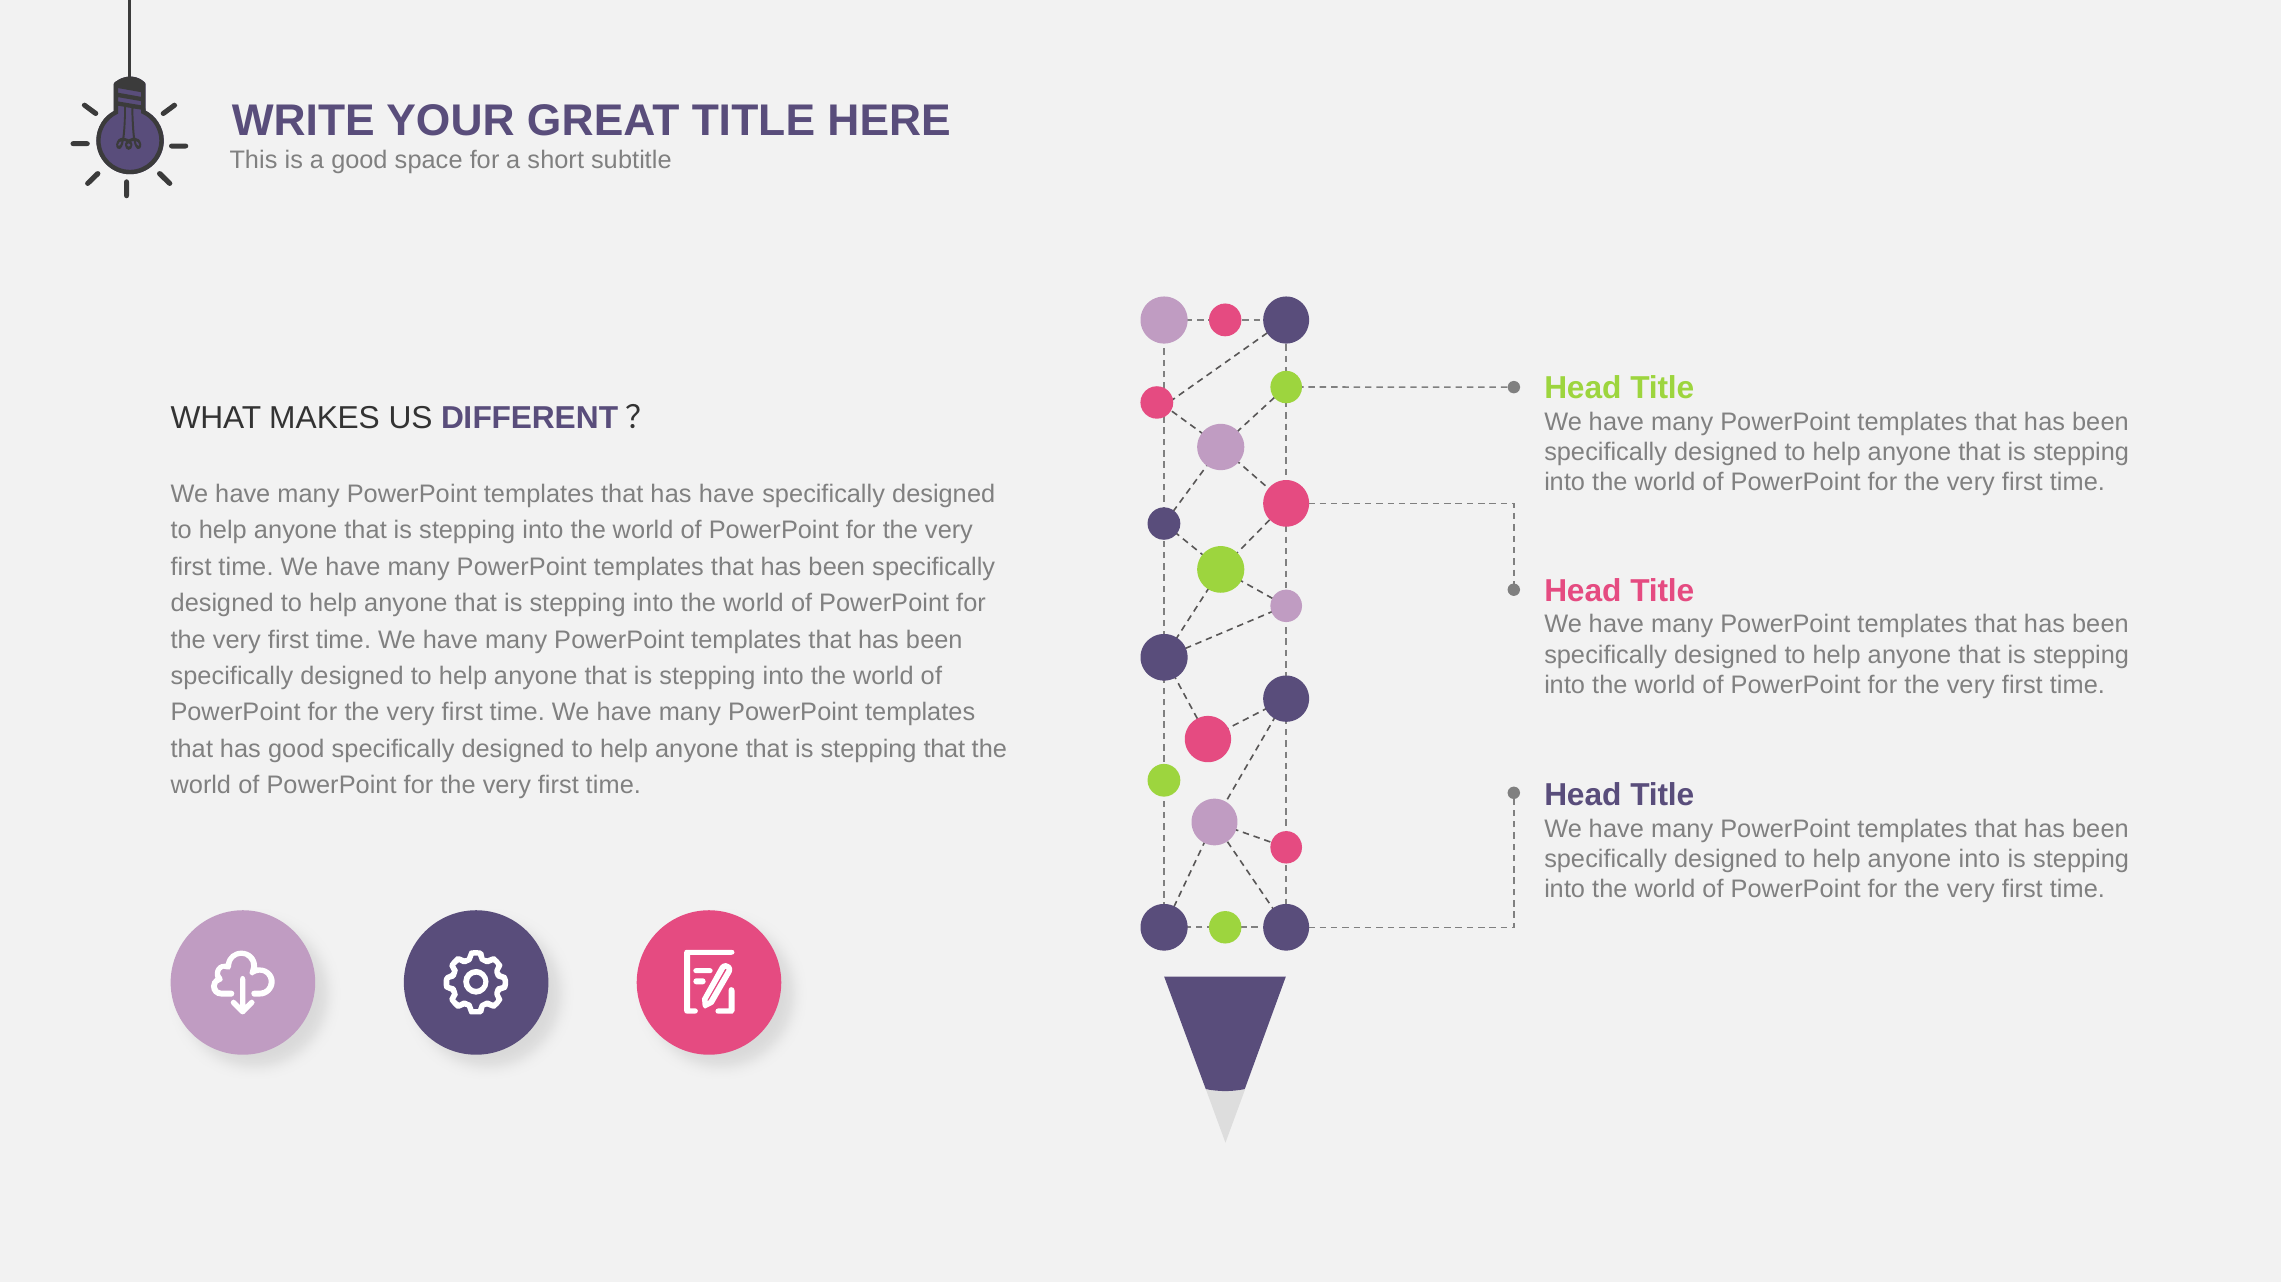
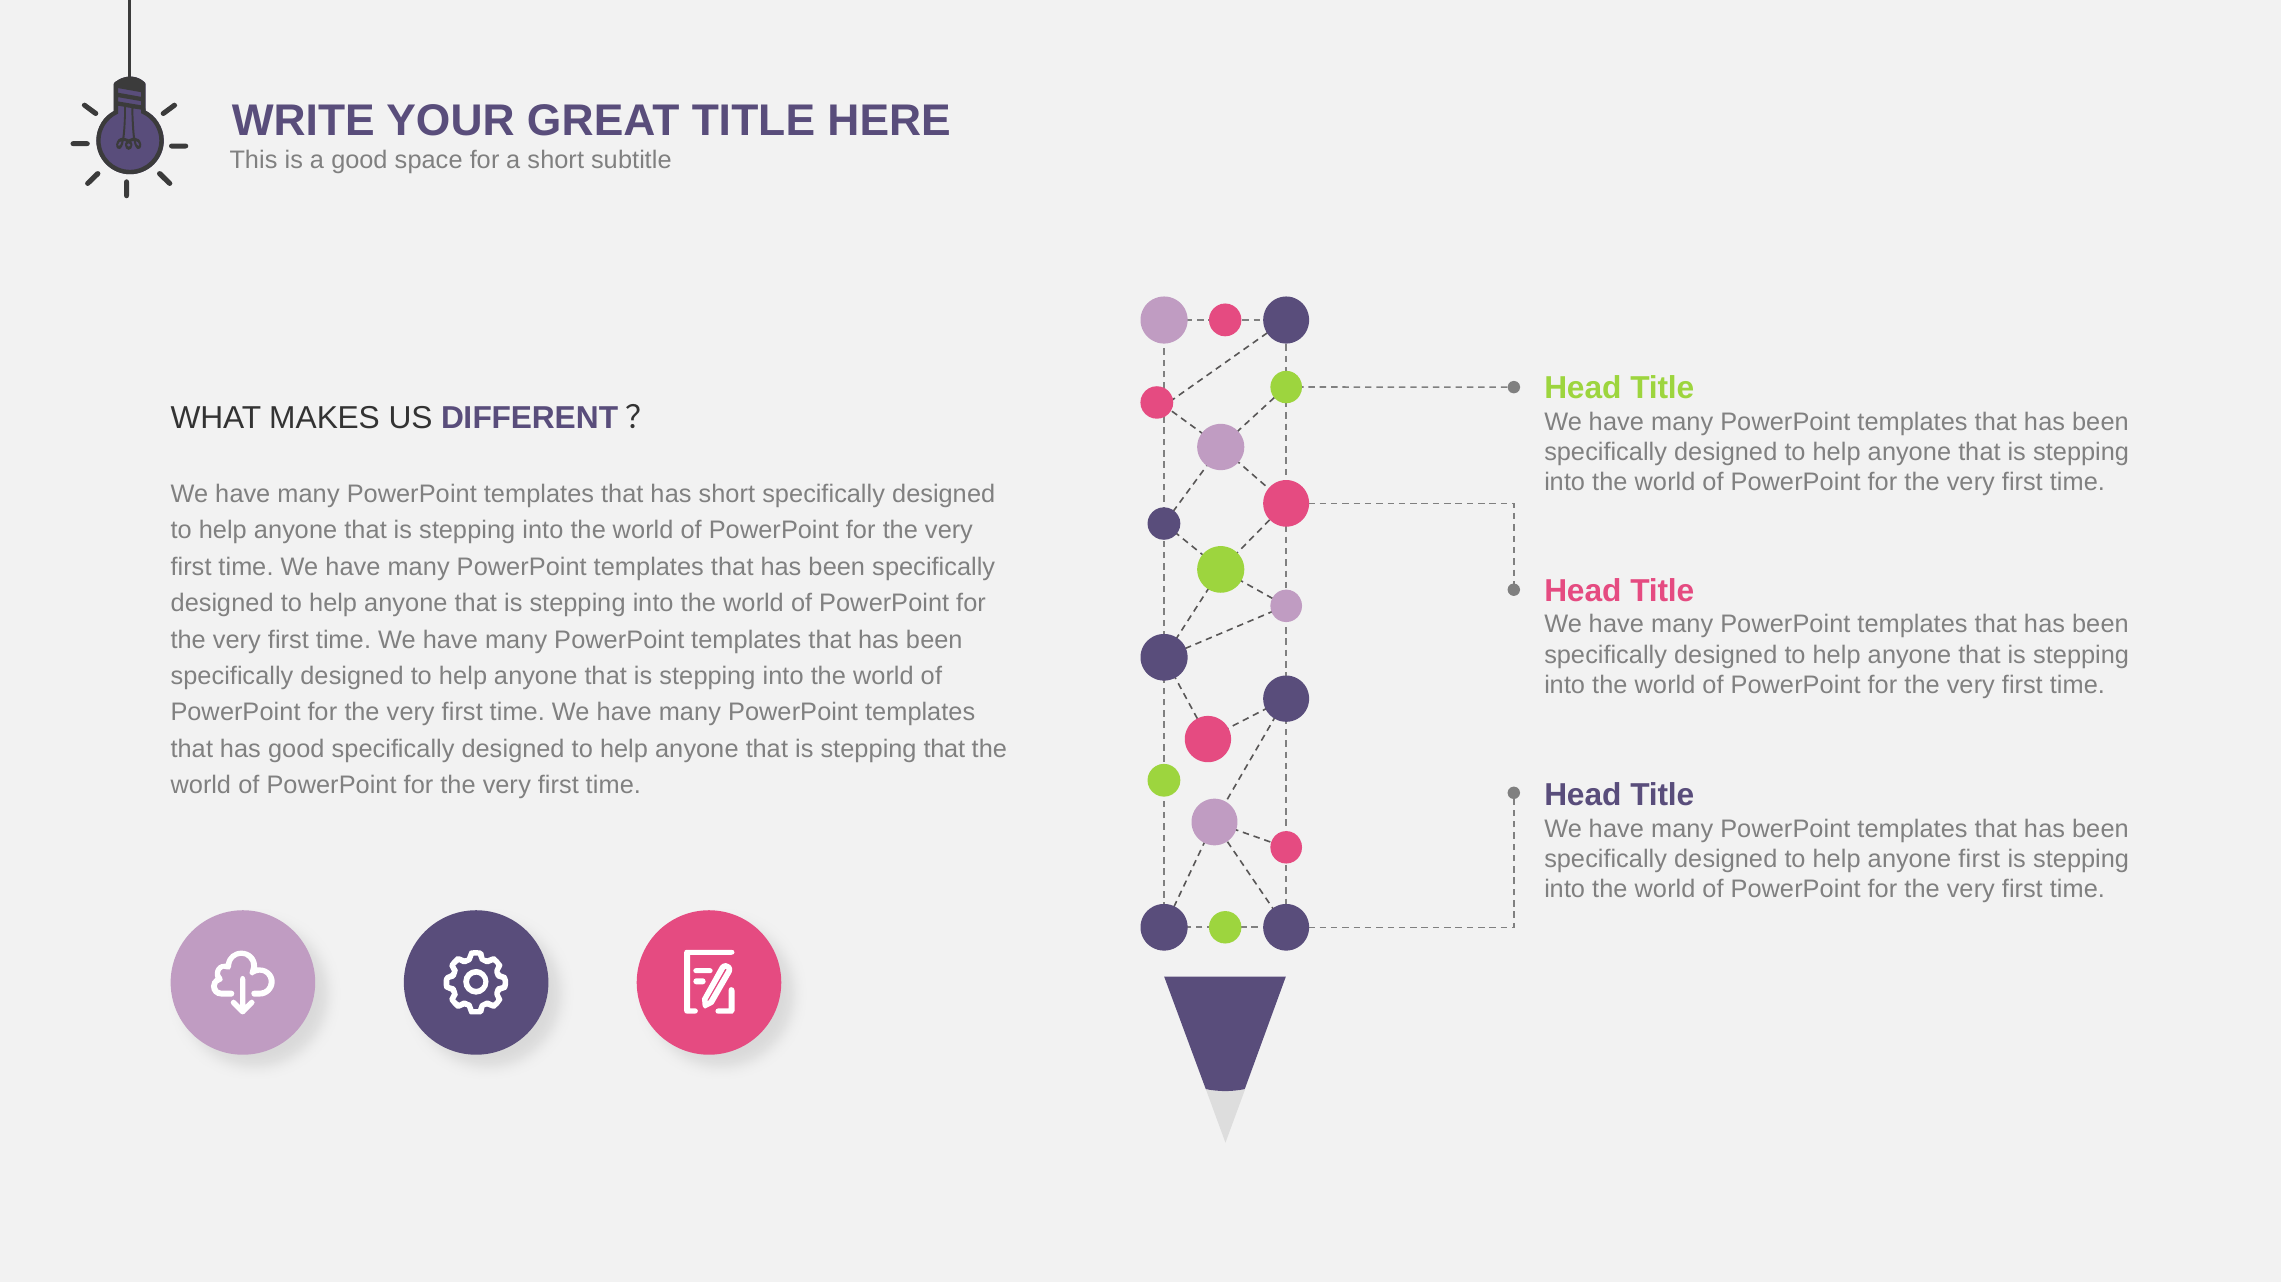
has have: have -> short
anyone into: into -> first
